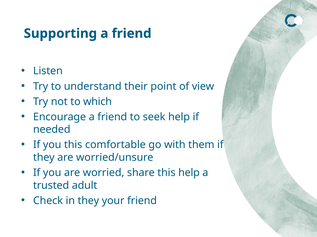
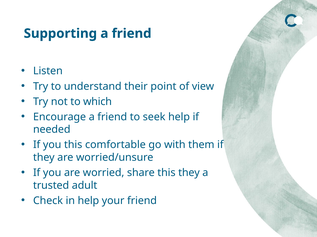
this help: help -> they
in they: they -> help
